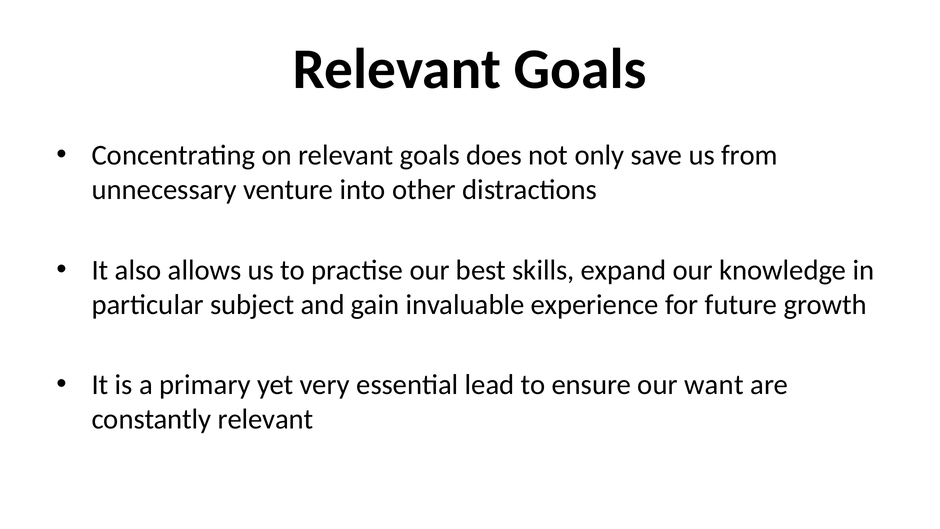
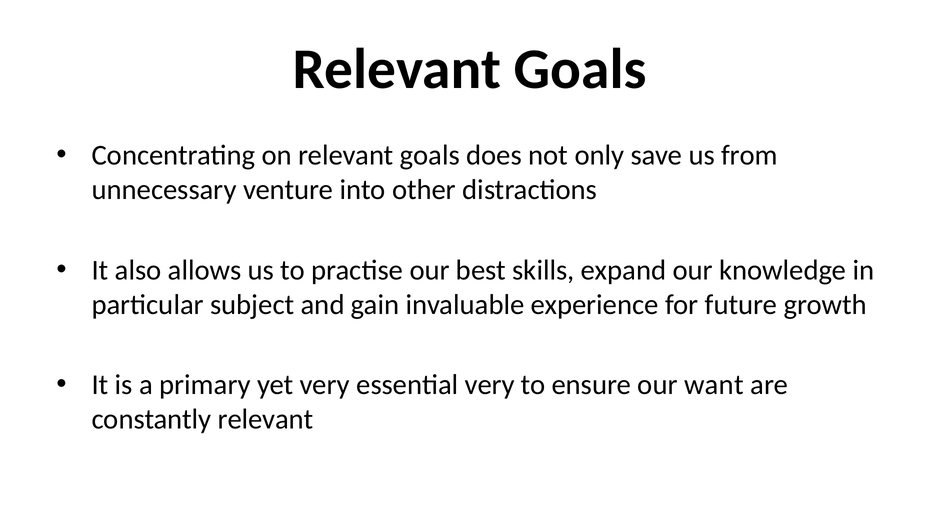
essential lead: lead -> very
